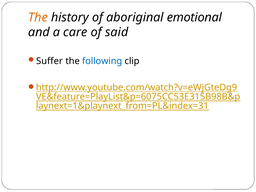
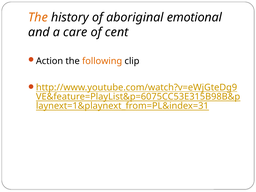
said: said -> cent
Suffer: Suffer -> Action
following colour: blue -> orange
